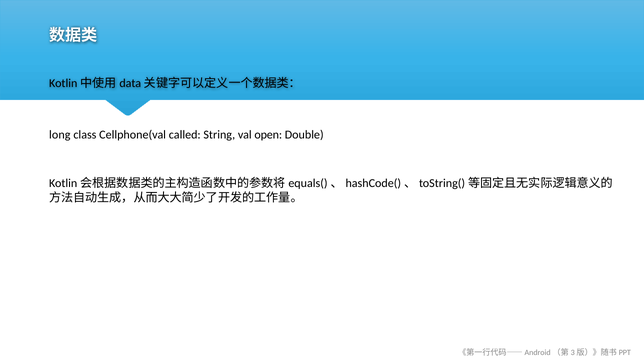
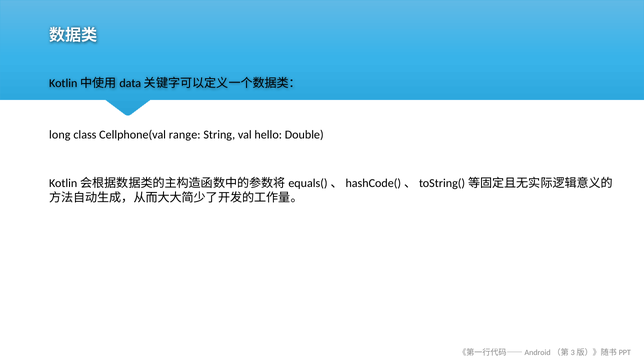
called: called -> range
open: open -> hello
